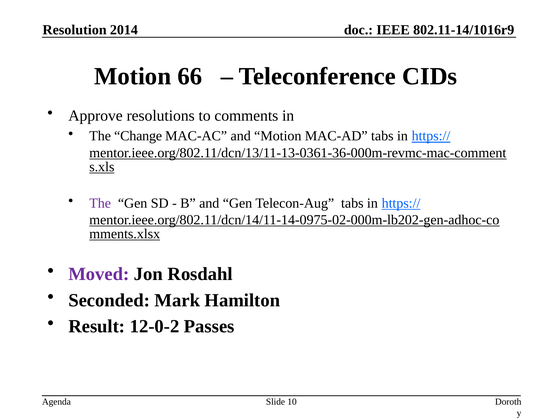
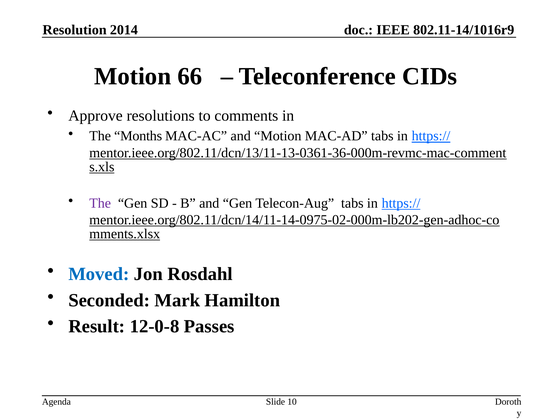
Change: Change -> Months
Moved colour: purple -> blue
12-0-2: 12-0-2 -> 12-0-8
